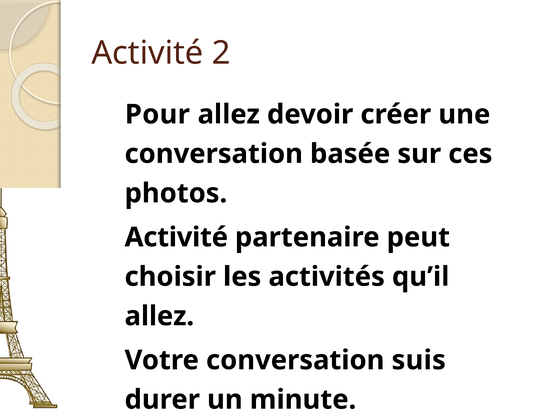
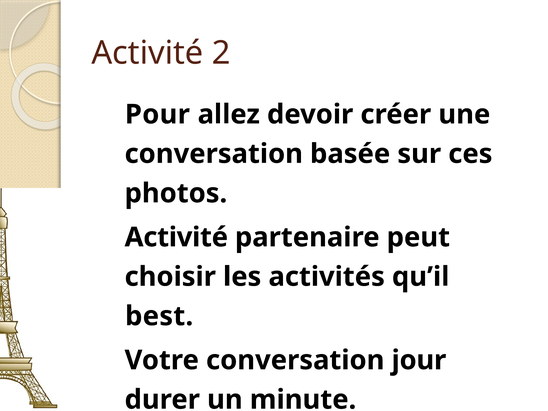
allez at (159, 316): allez -> best
suis: suis -> jour
